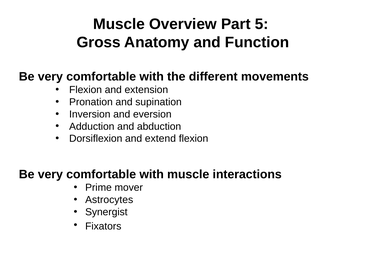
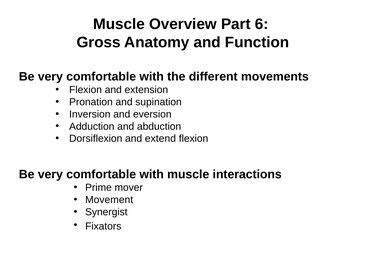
5: 5 -> 6
Astrocytes: Astrocytes -> Movement
